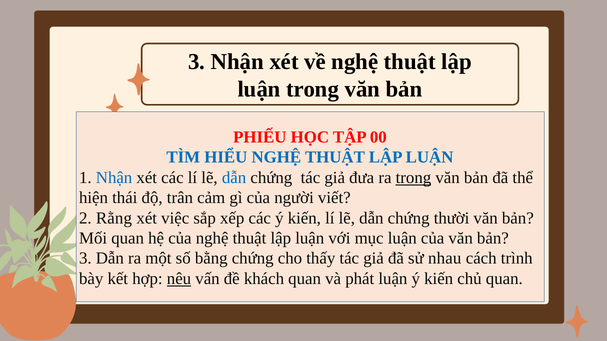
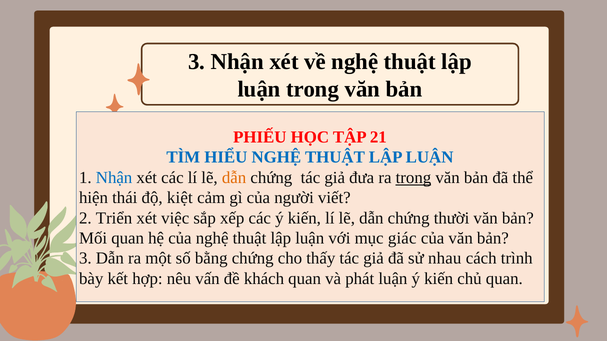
00: 00 -> 21
dẫn at (234, 178) colour: blue -> orange
trân: trân -> kiệt
Rằng: Rằng -> Triển
mục luận: luận -> giác
nêu underline: present -> none
